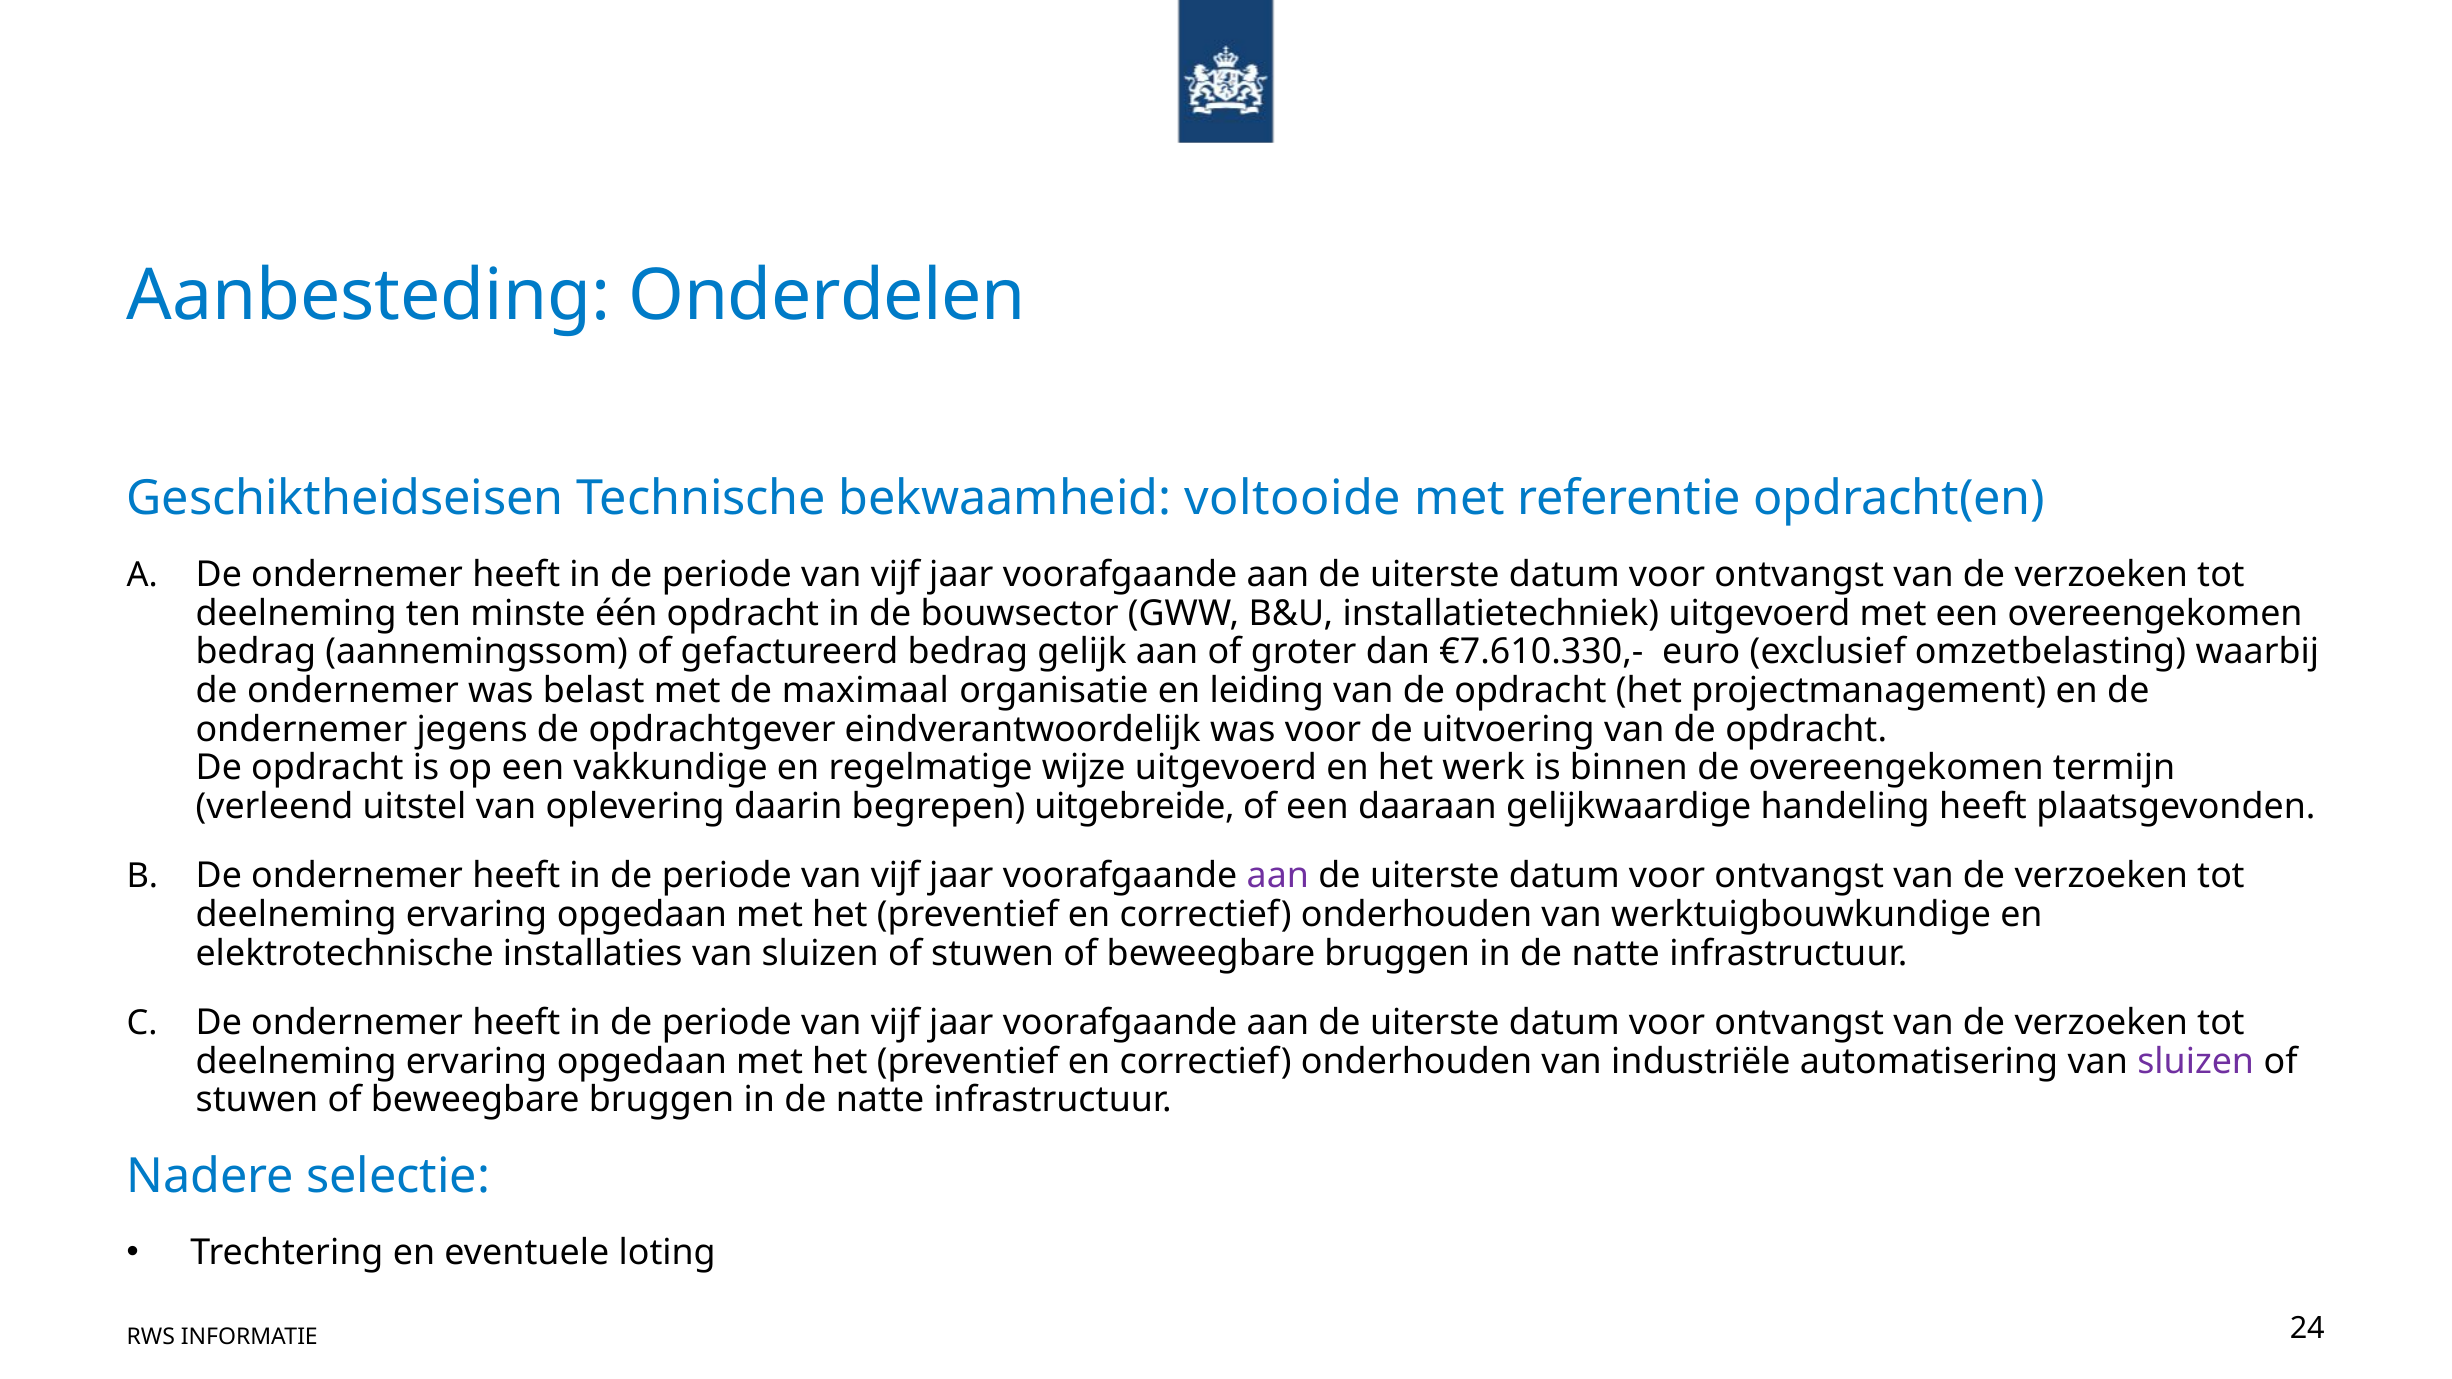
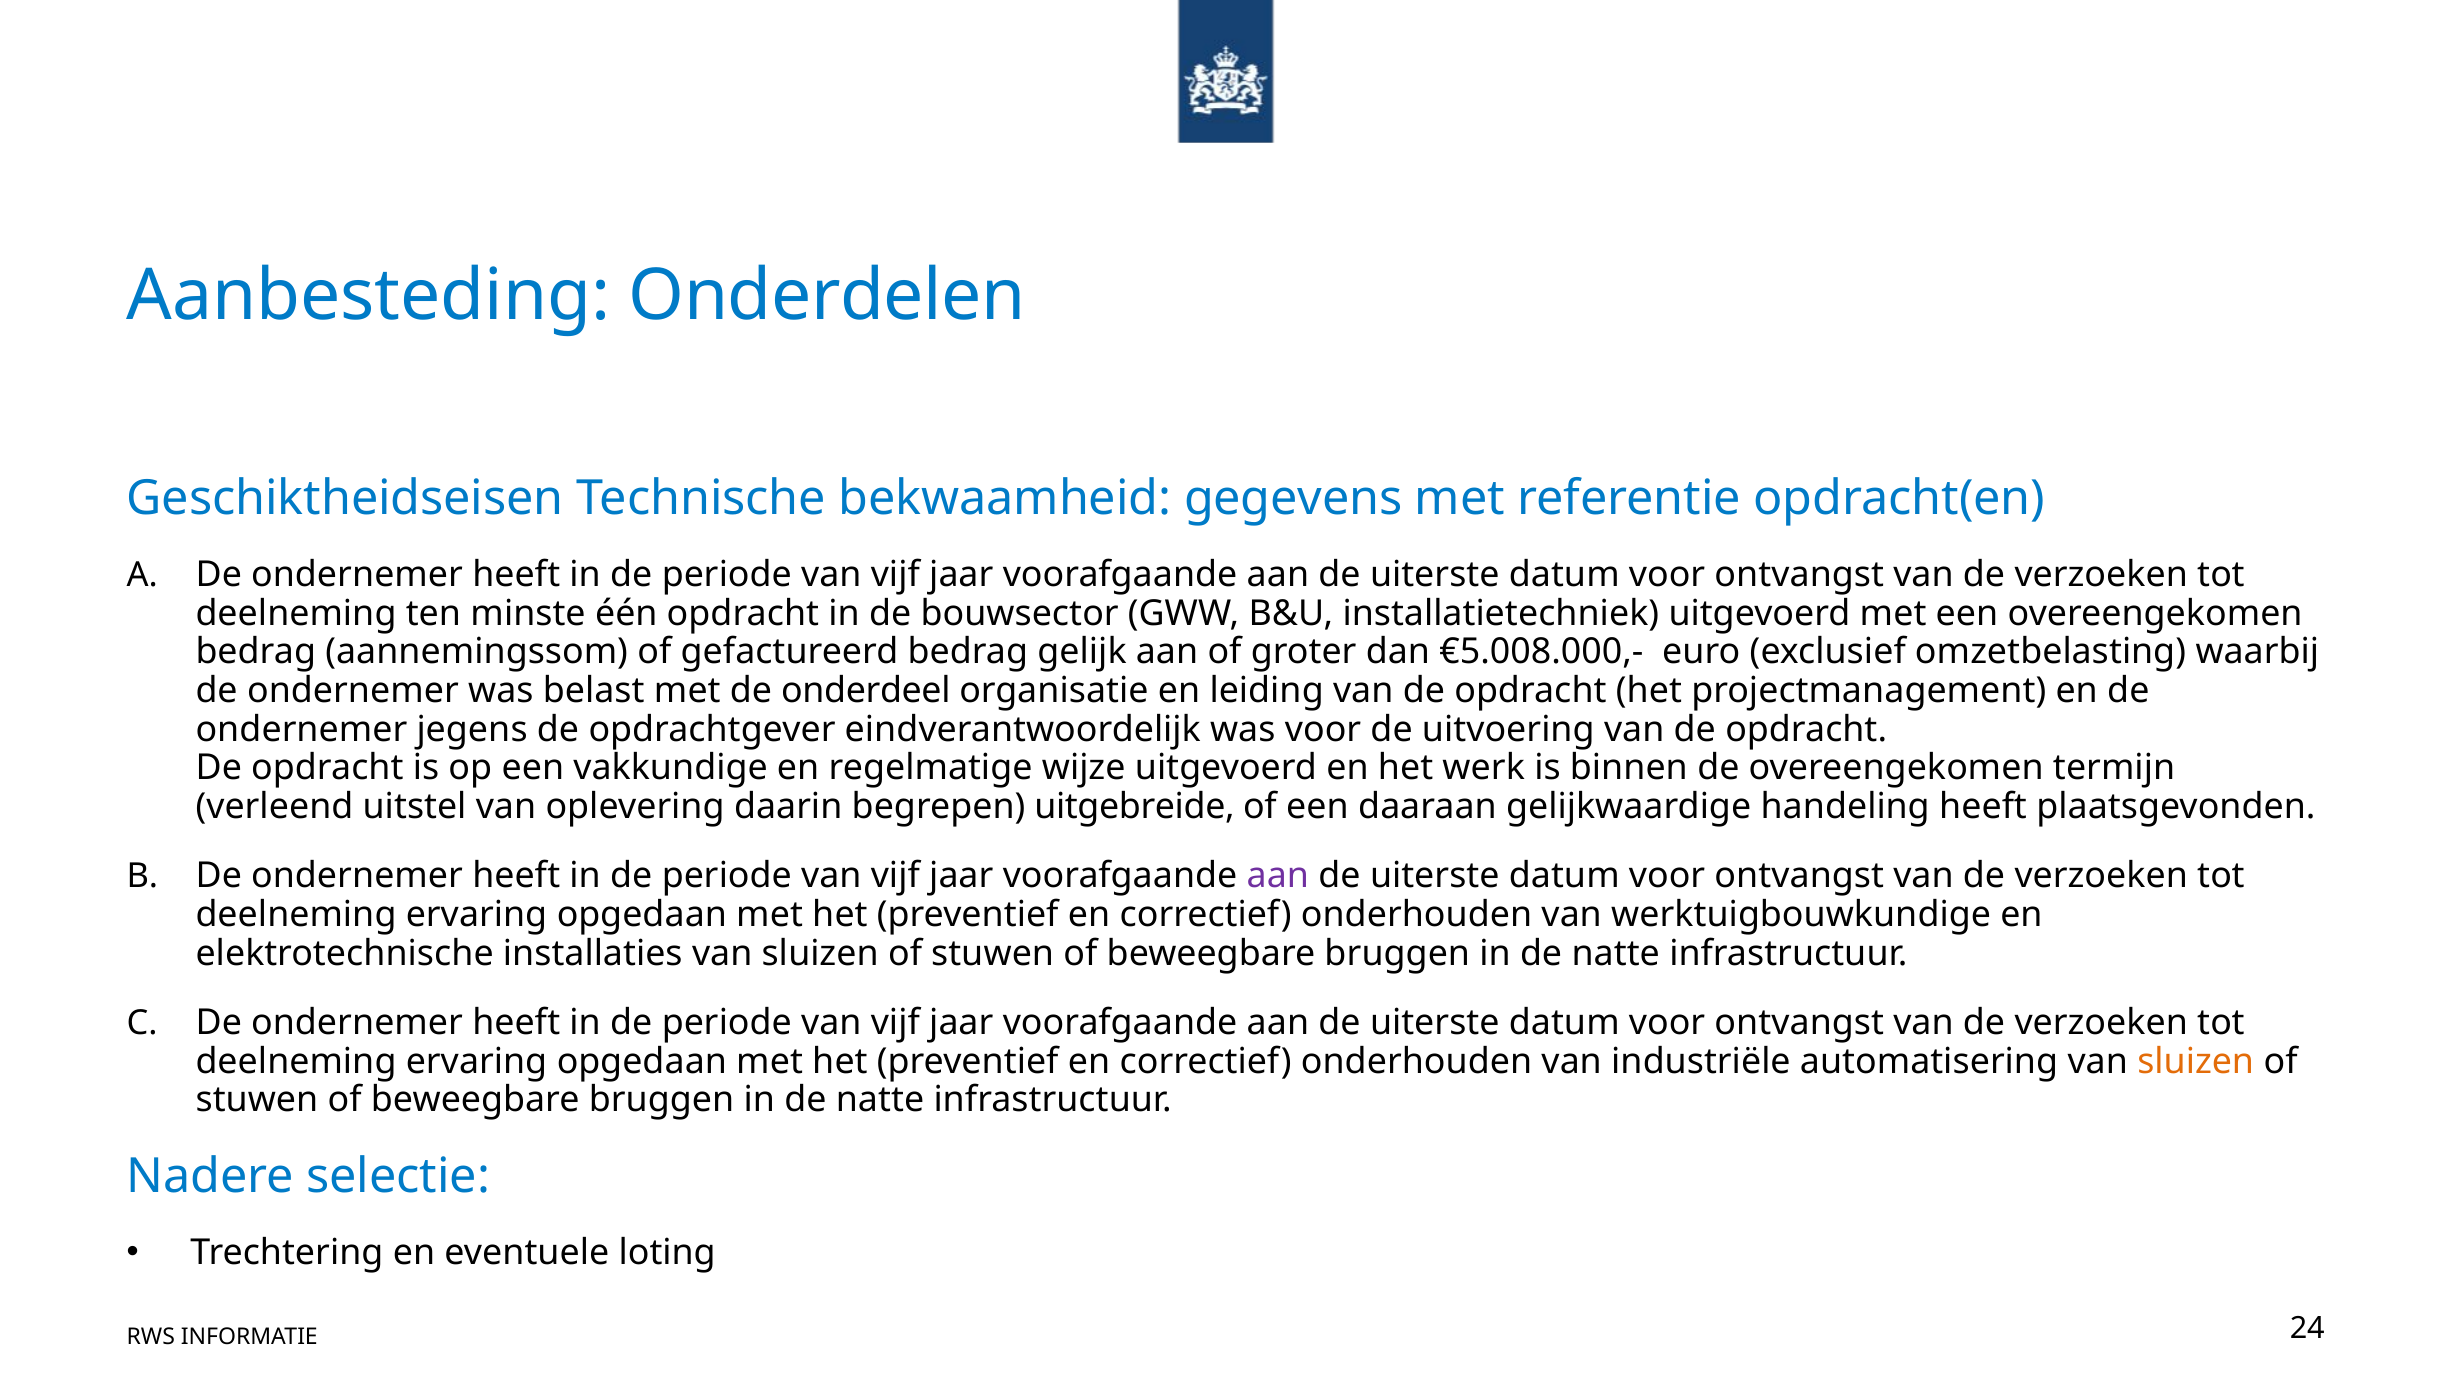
voltooide: voltooide -> gegevens
€7.610.330,-: €7.610.330,- -> €5.008.000,-
maximaal: maximaal -> onderdeel
sluizen at (2196, 1061) colour: purple -> orange
